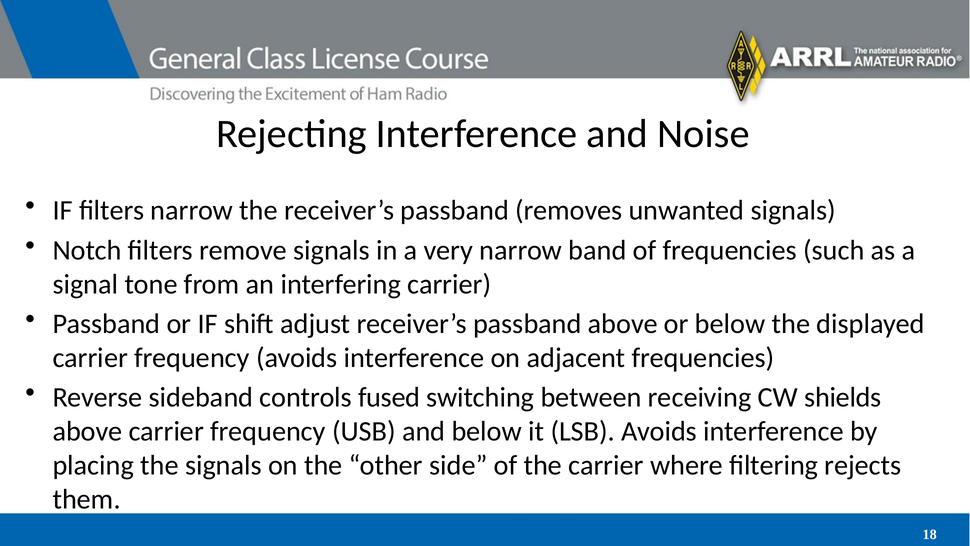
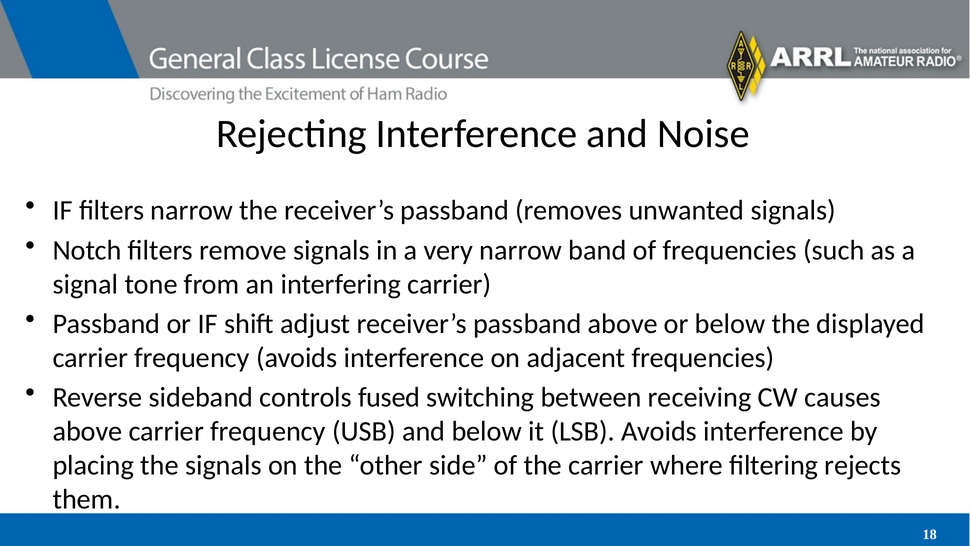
shields: shields -> causes
